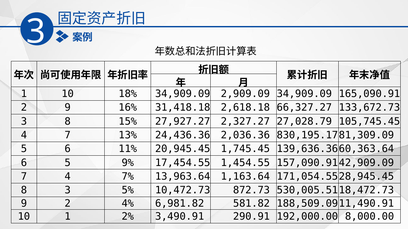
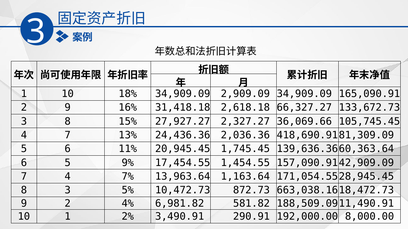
27,028.79: 27,028.79 -> 36,069.66
830,195.17: 830,195.17 -> 418,690.91
530,005.51: 530,005.51 -> 663,038.16
